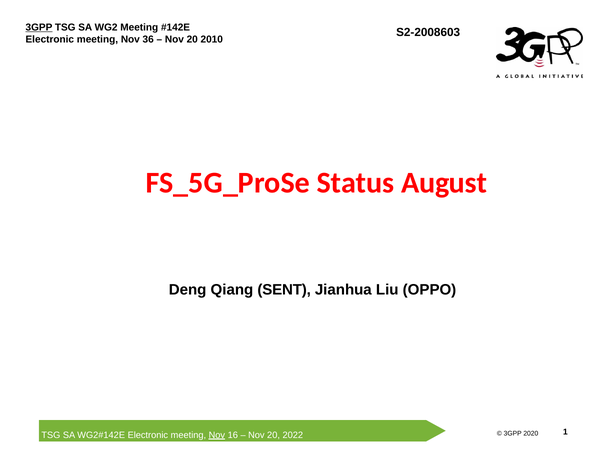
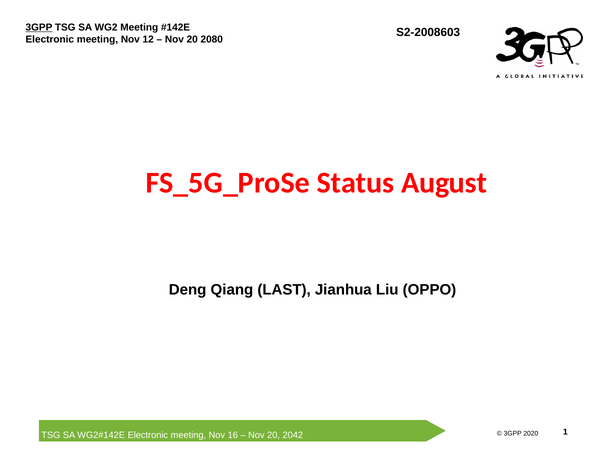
36: 36 -> 12
2010: 2010 -> 2080
SENT: SENT -> LAST
Nov at (217, 435) underline: present -> none
2022: 2022 -> 2042
